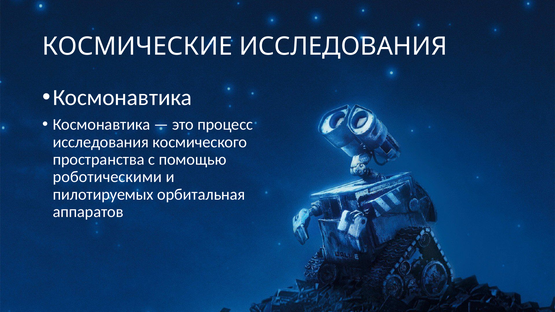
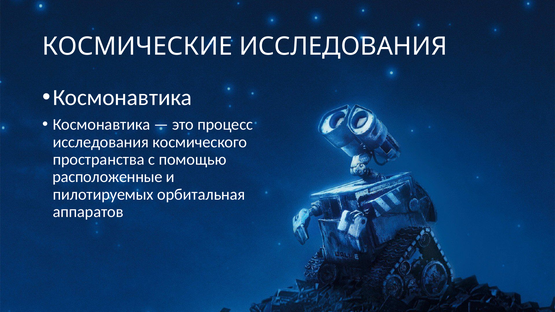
роботическими: роботическими -> расположенные
